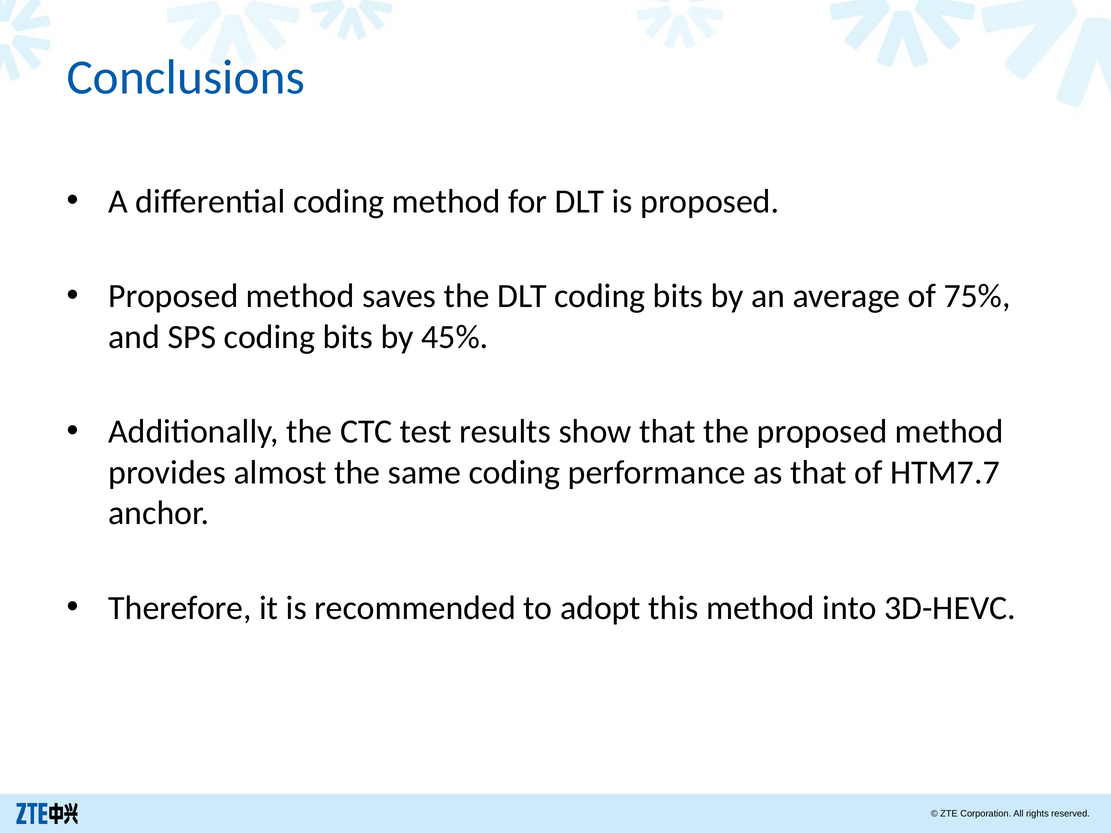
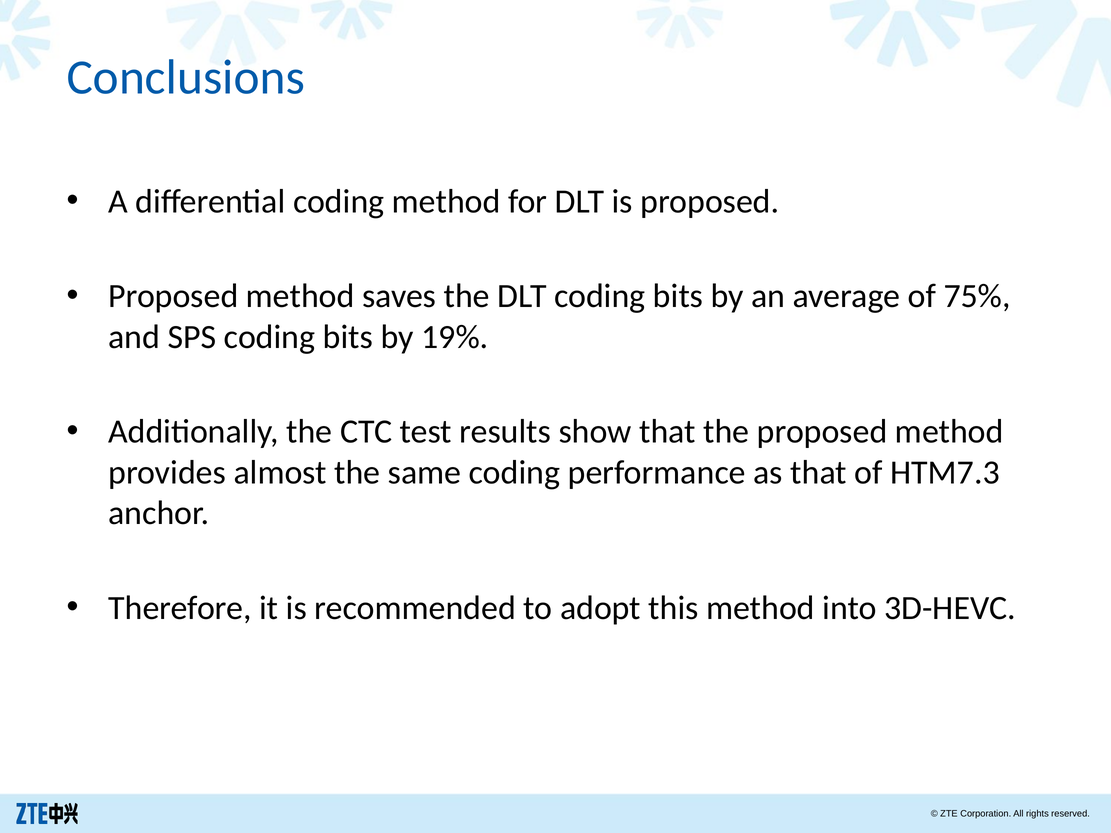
45%: 45% -> 19%
HTM7.7: HTM7.7 -> HTM7.3
